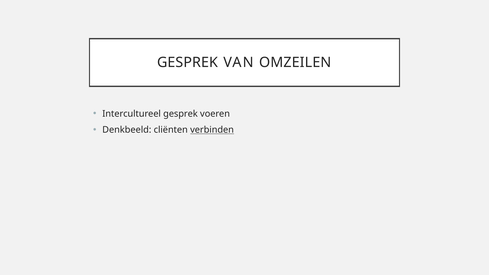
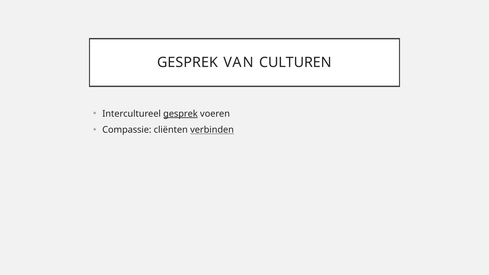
OMZEILEN: OMZEILEN -> CULTUREN
gesprek at (180, 114) underline: none -> present
Denkbeeld: Denkbeeld -> Compassie
